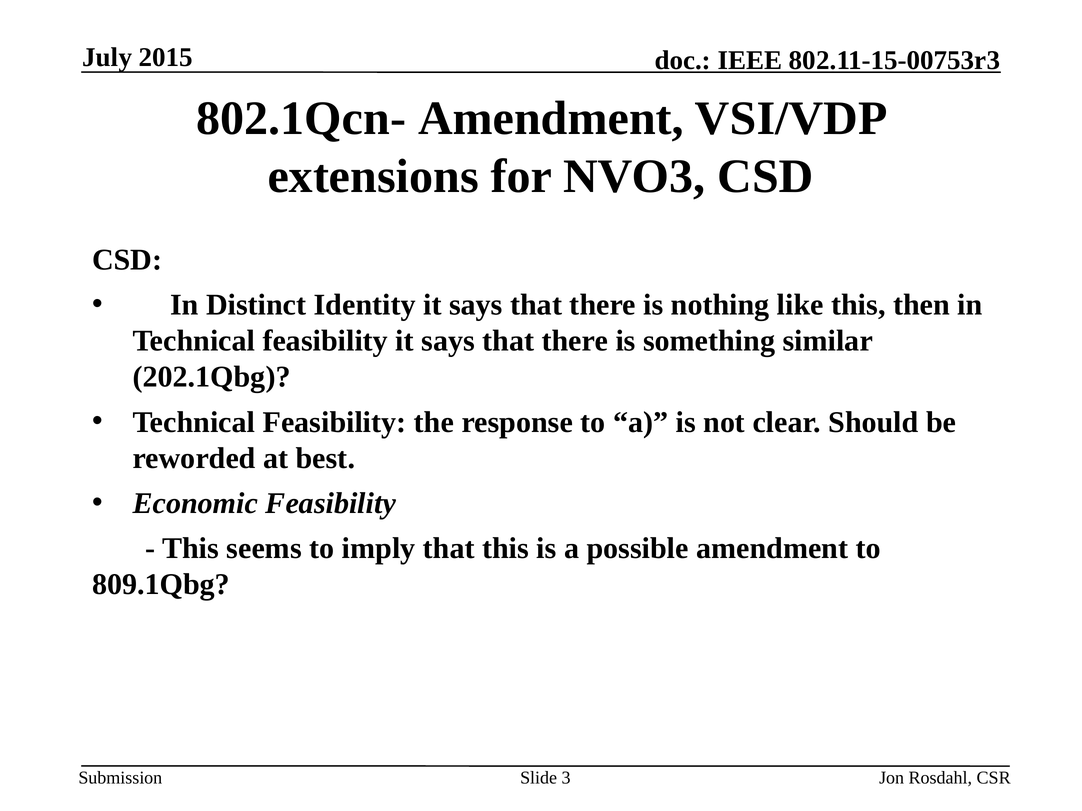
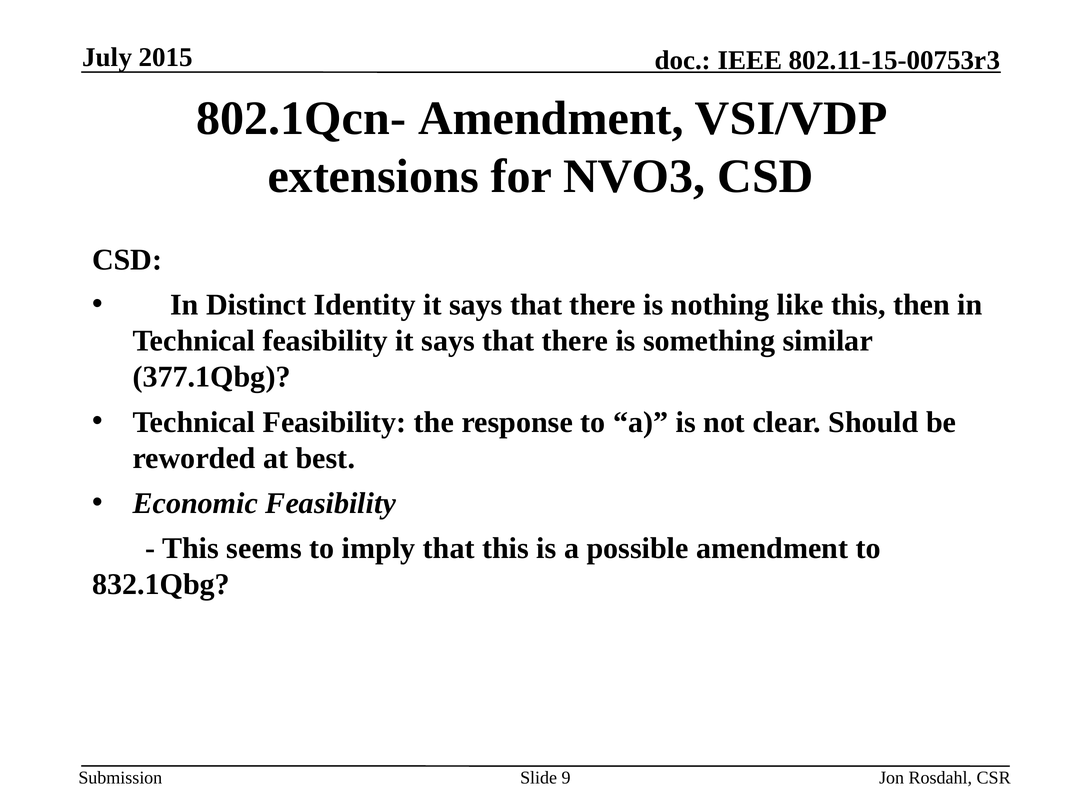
202.1Qbg: 202.1Qbg -> 377.1Qbg
809.1Qbg: 809.1Qbg -> 832.1Qbg
3: 3 -> 9
